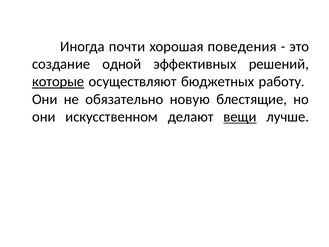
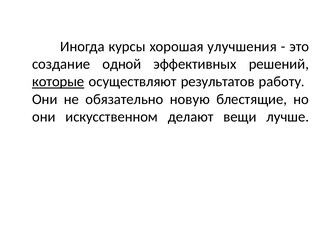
почти: почти -> курсы
поведения: поведения -> улучшения
бюджетных: бюджетных -> результатов
вещи underline: present -> none
